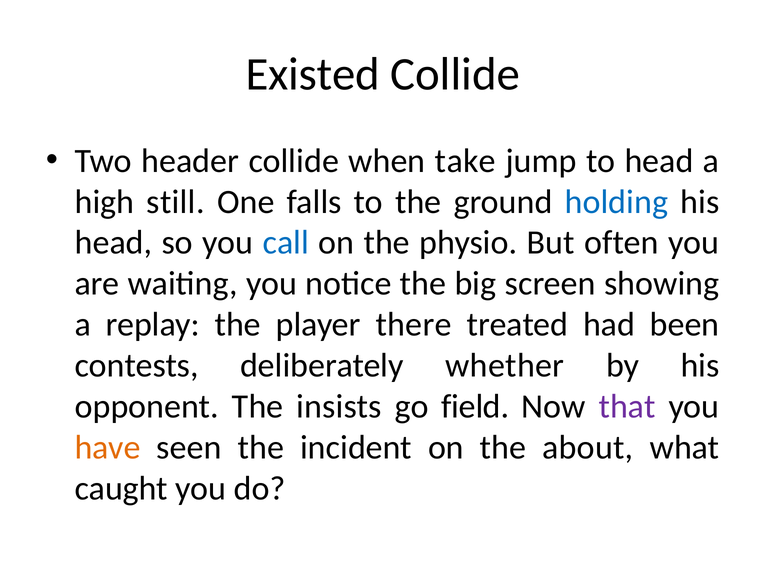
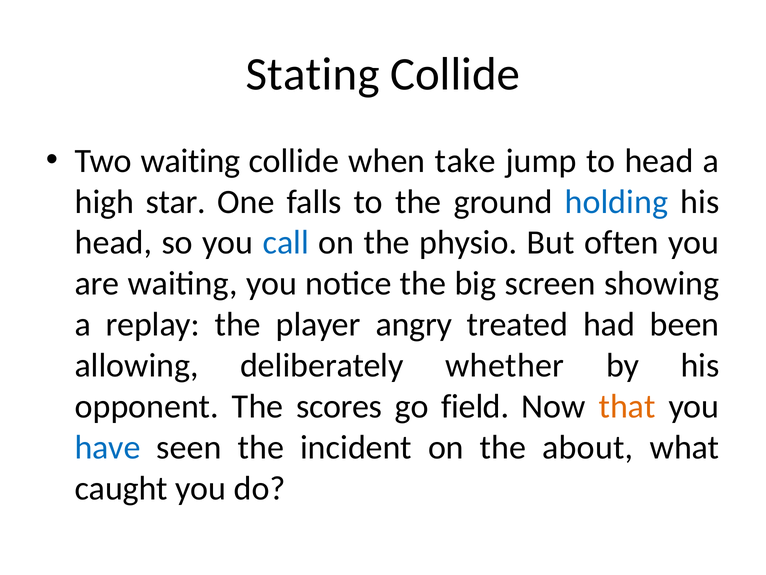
Existed: Existed -> Stating
Two header: header -> waiting
still: still -> star
there: there -> angry
contests: contests -> allowing
insists: insists -> scores
that colour: purple -> orange
have colour: orange -> blue
